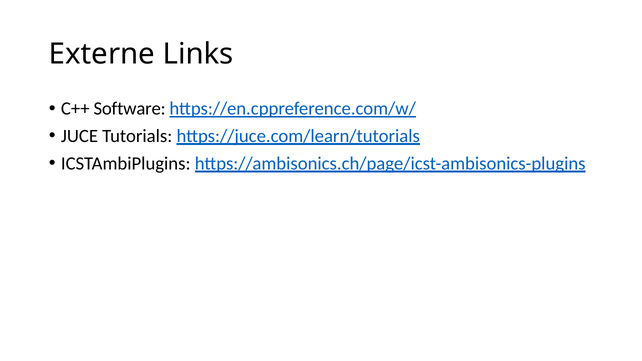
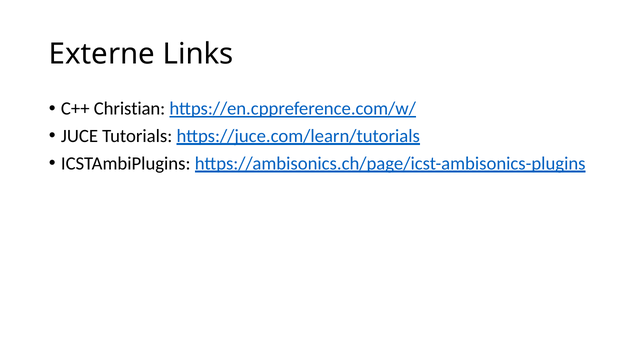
Software: Software -> Christian
